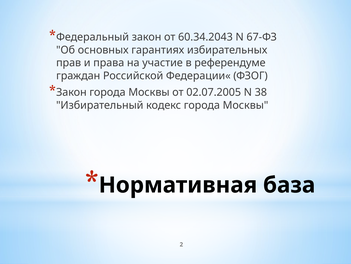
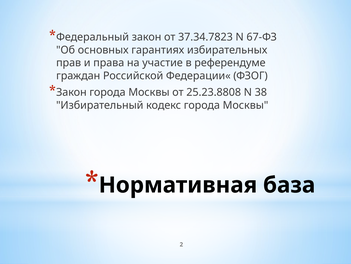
60.34.2043: 60.34.2043 -> 37.34.7823
02.07.2005: 02.07.2005 -> 25.23.8808
